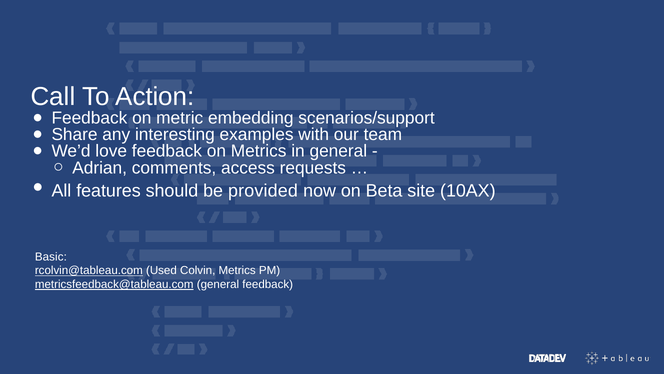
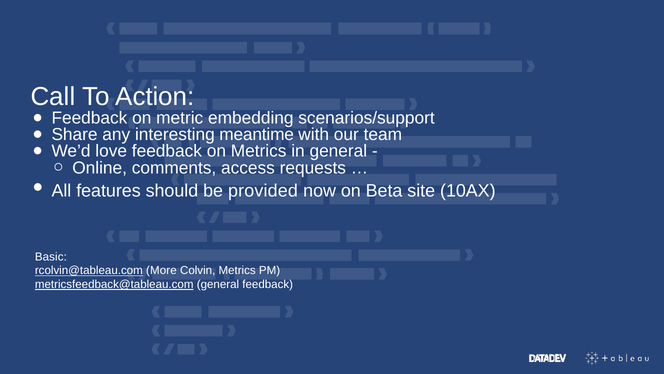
examples: examples -> meantime
Adrian: Adrian -> Online
Used: Used -> More
